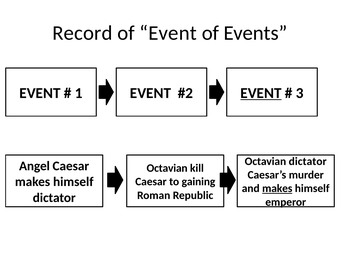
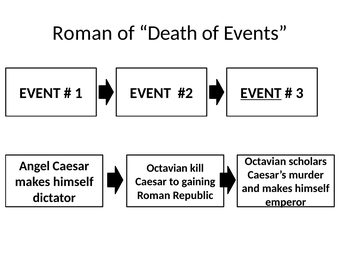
Record at (82, 33): Record -> Roman
of Event: Event -> Death
Octavian dictator: dictator -> scholars
makes at (277, 188) underline: present -> none
